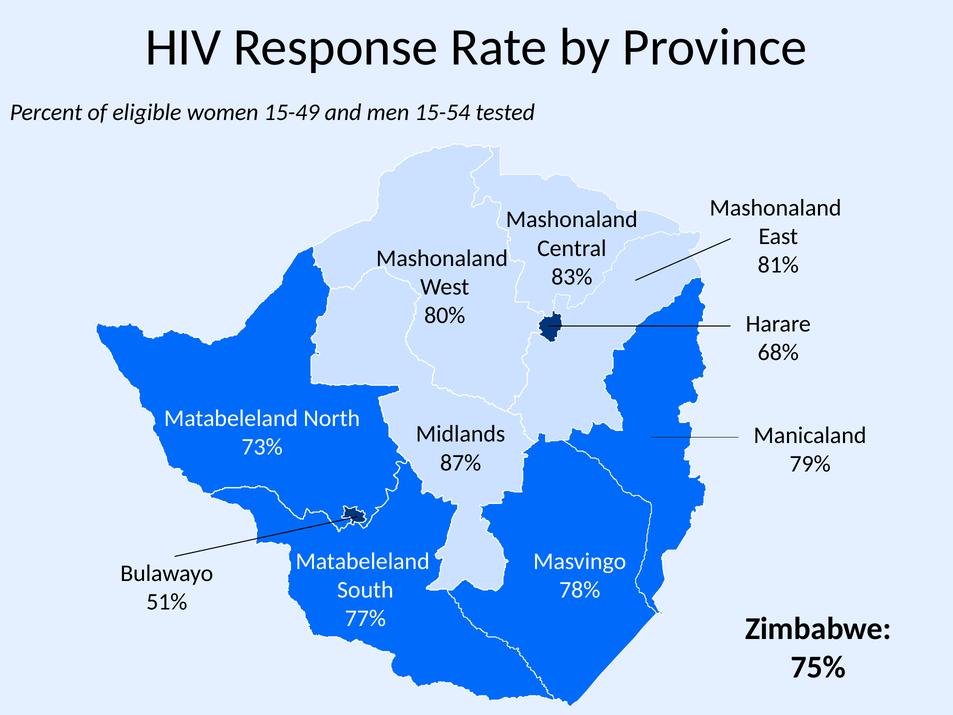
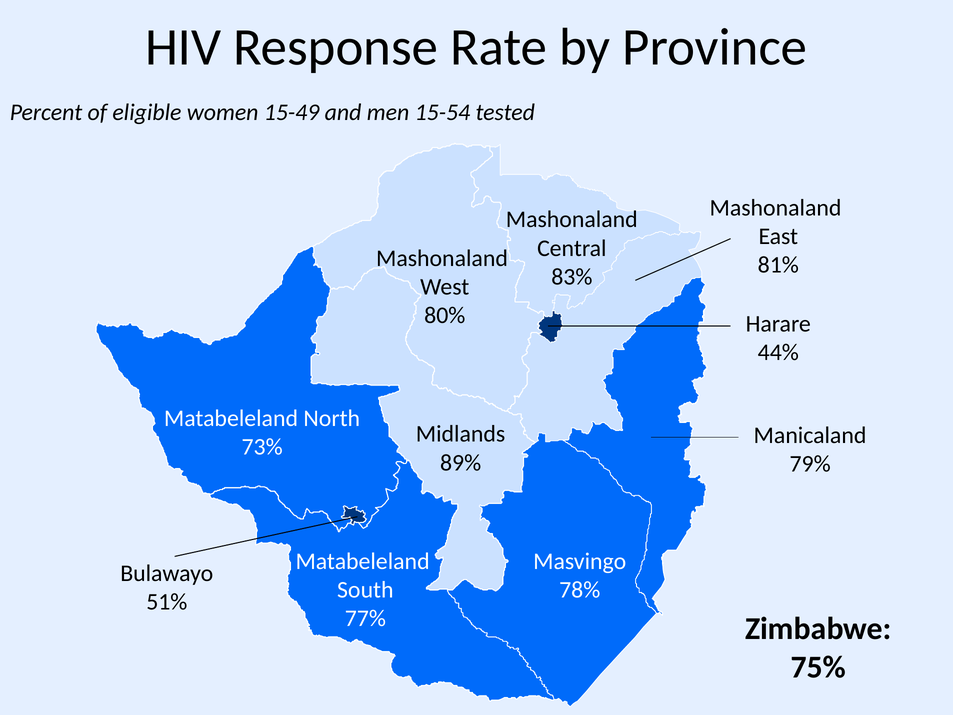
68%: 68% -> 44%
87%: 87% -> 89%
